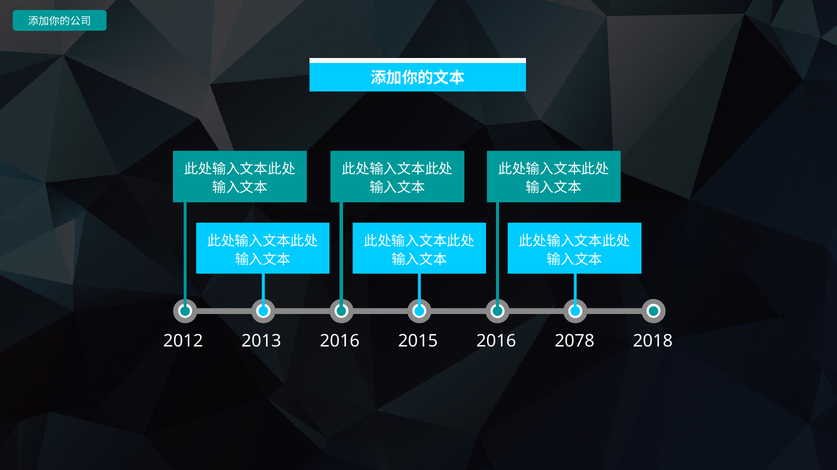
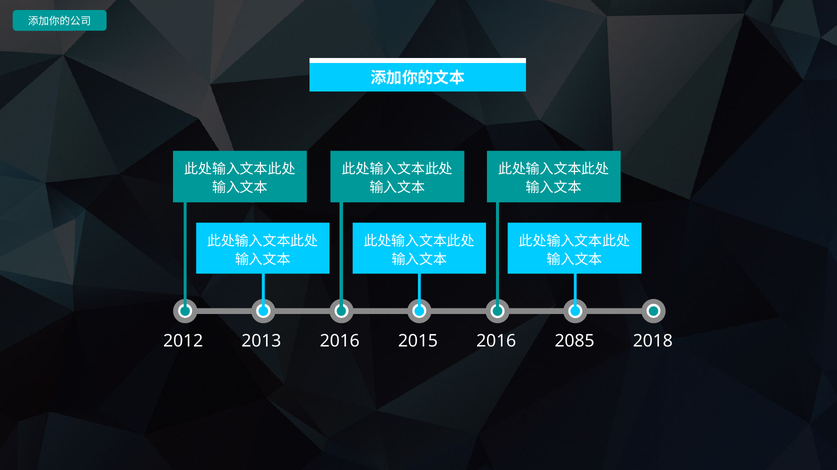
2078: 2078 -> 2085
